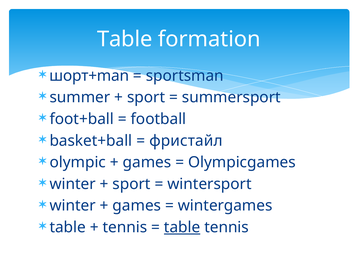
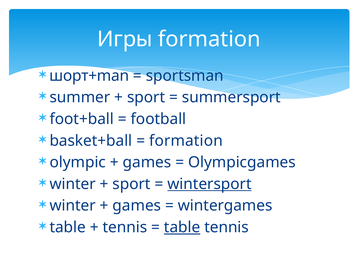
Table at (125, 39): Table -> Игры
фристайл at (186, 141): фристайл -> formation
wintersport underline: none -> present
